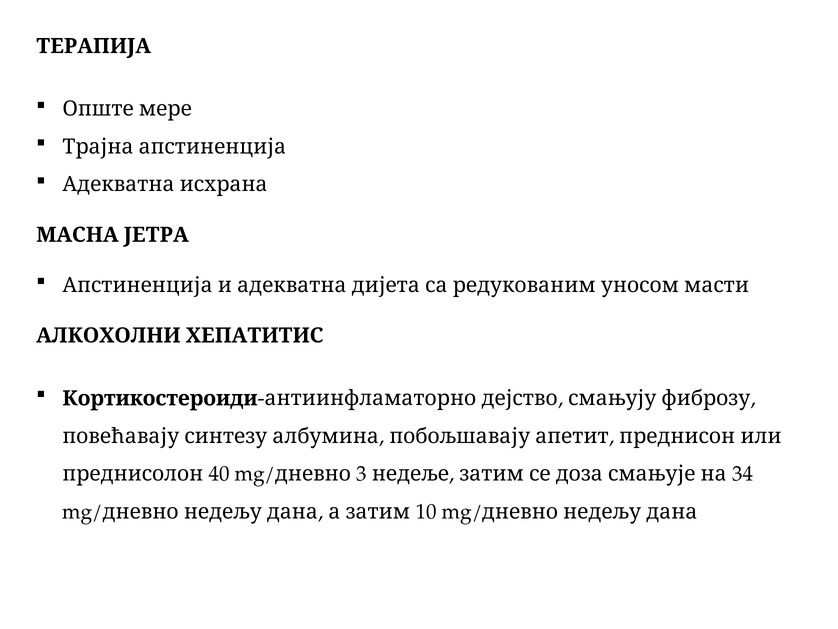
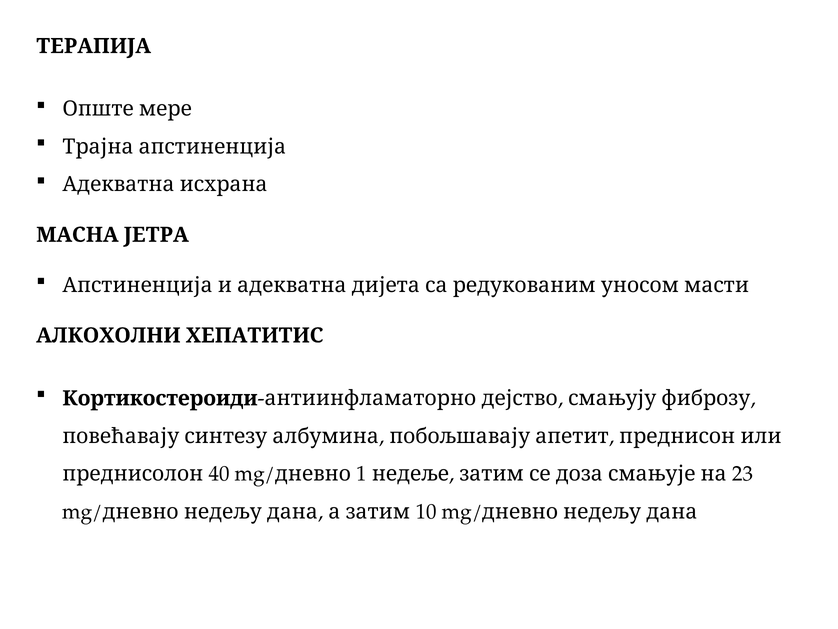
3: 3 -> 1
34: 34 -> 23
